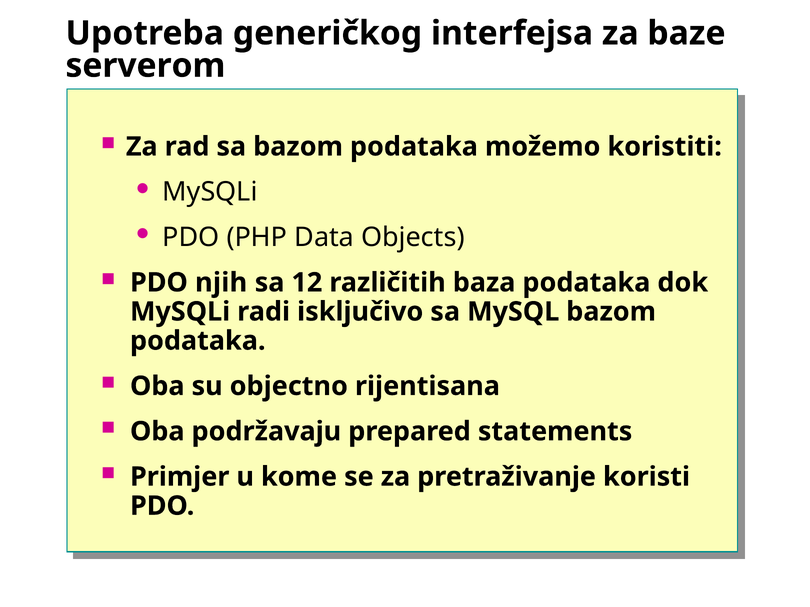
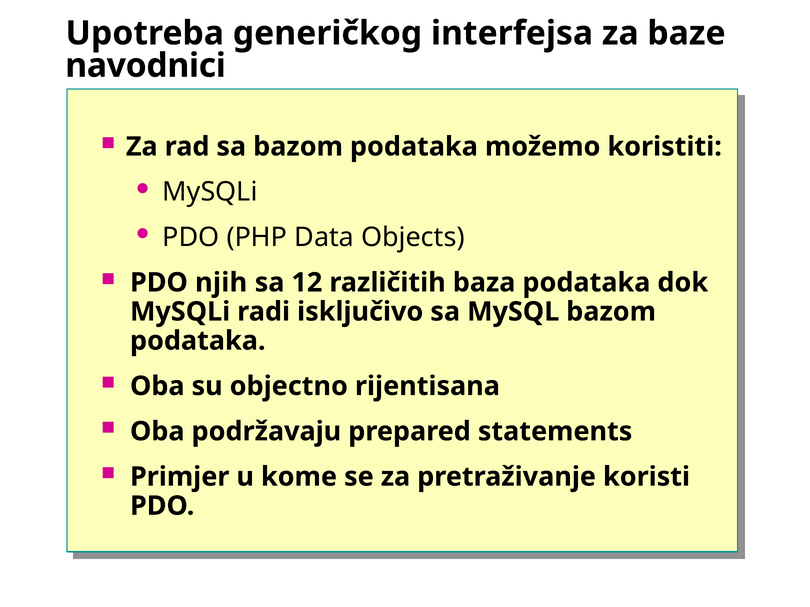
serverom: serverom -> navodnici
